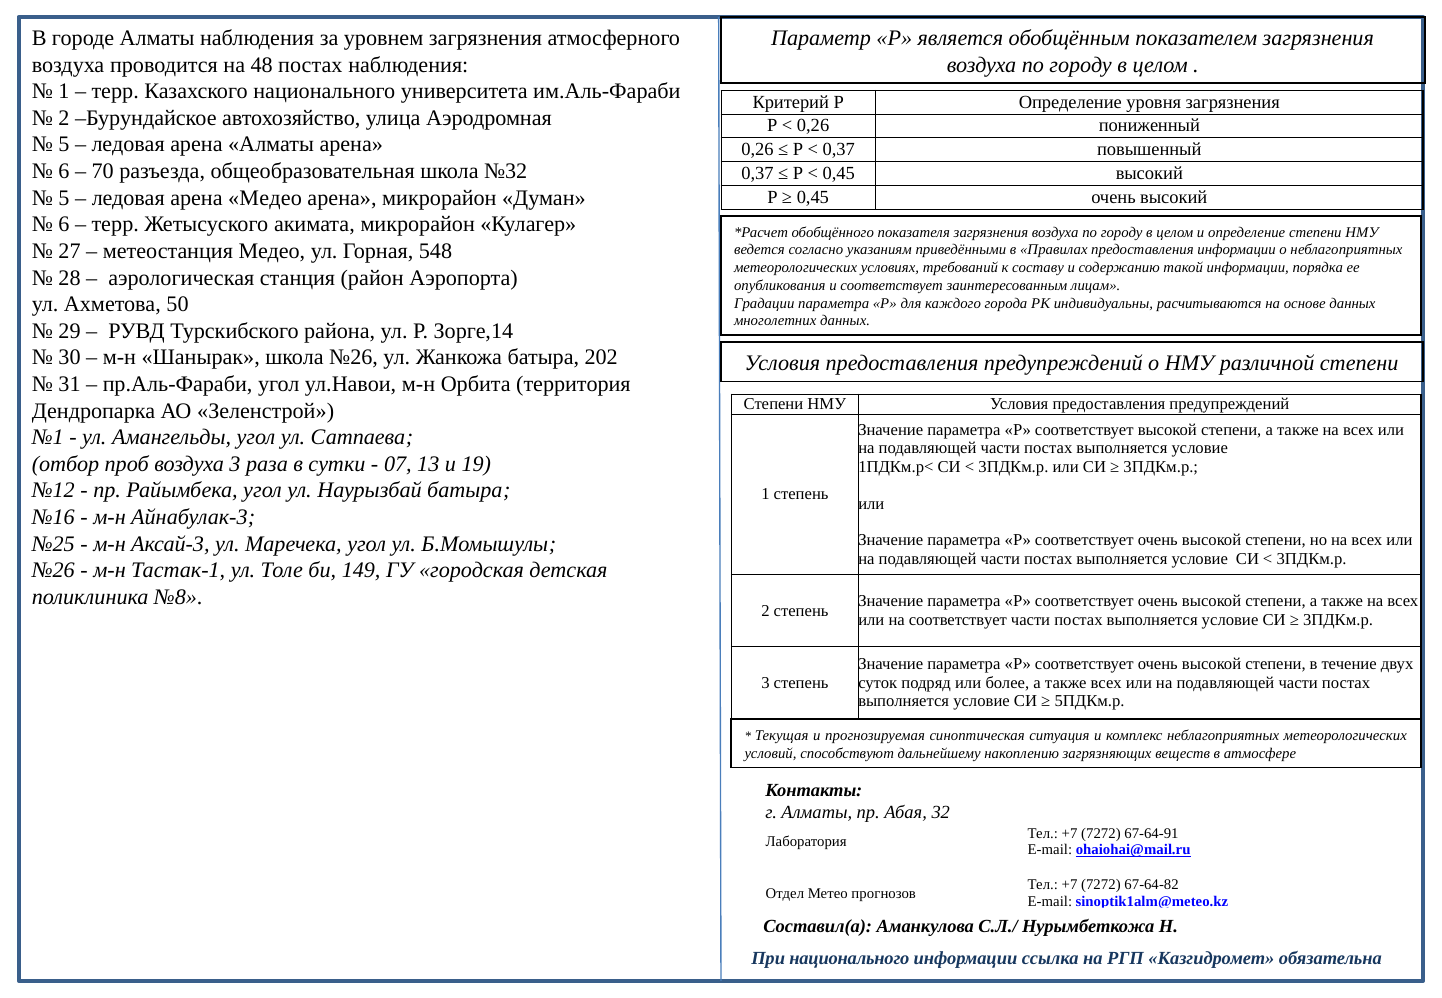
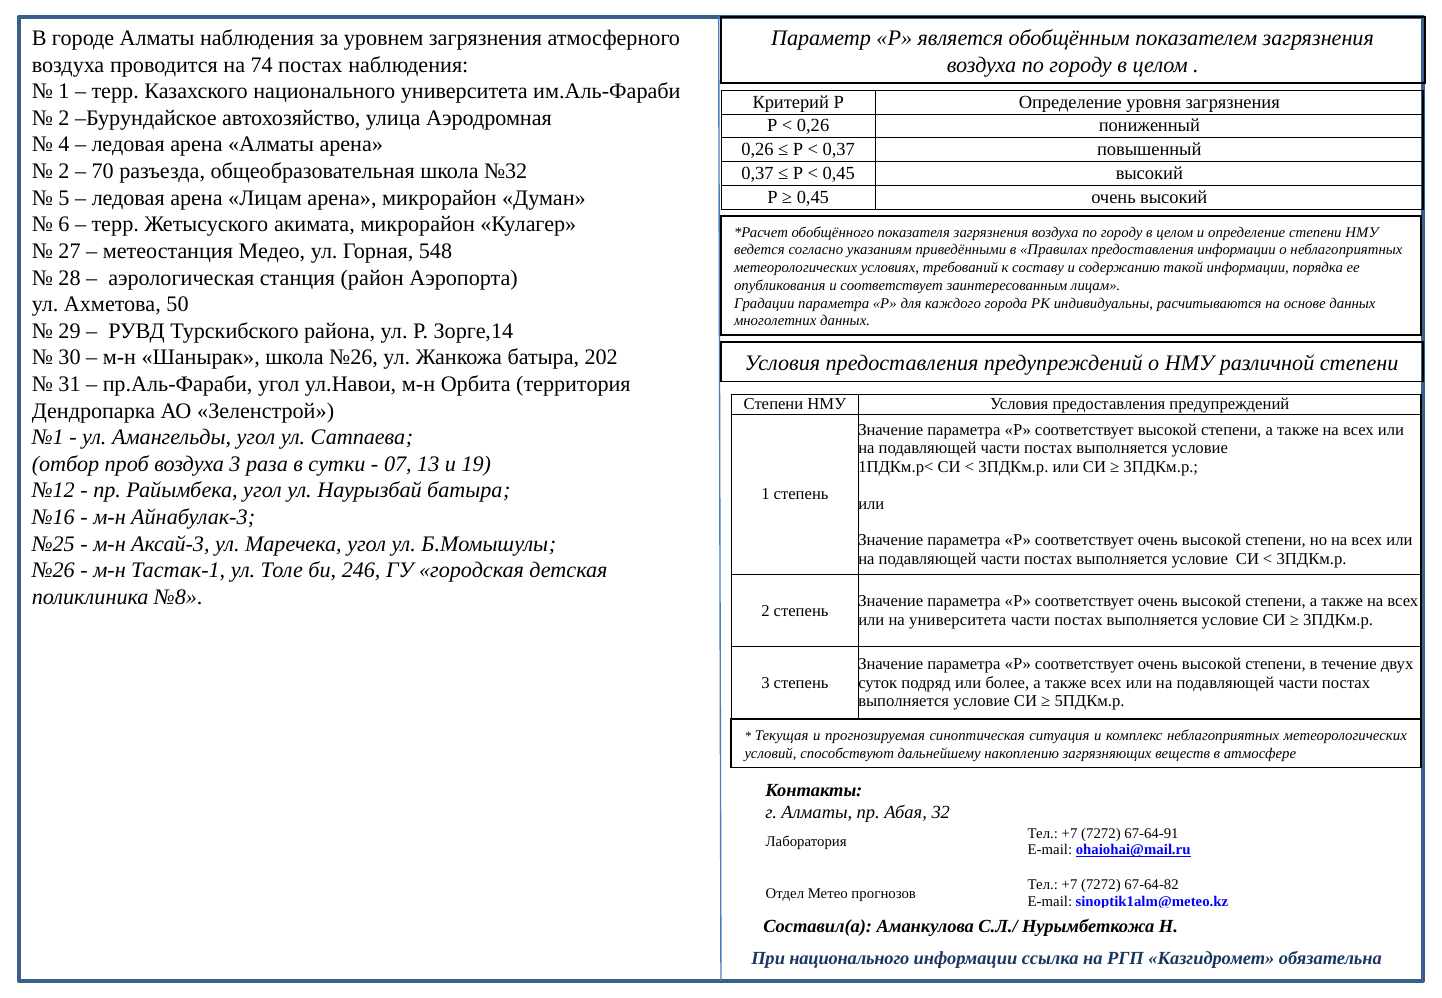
48: 48 -> 74
5 at (64, 145): 5 -> 4
6 at (64, 171): 6 -> 2
арена Медео: Медео -> Лицам
149: 149 -> 246
на соответствует: соответствует -> университета
